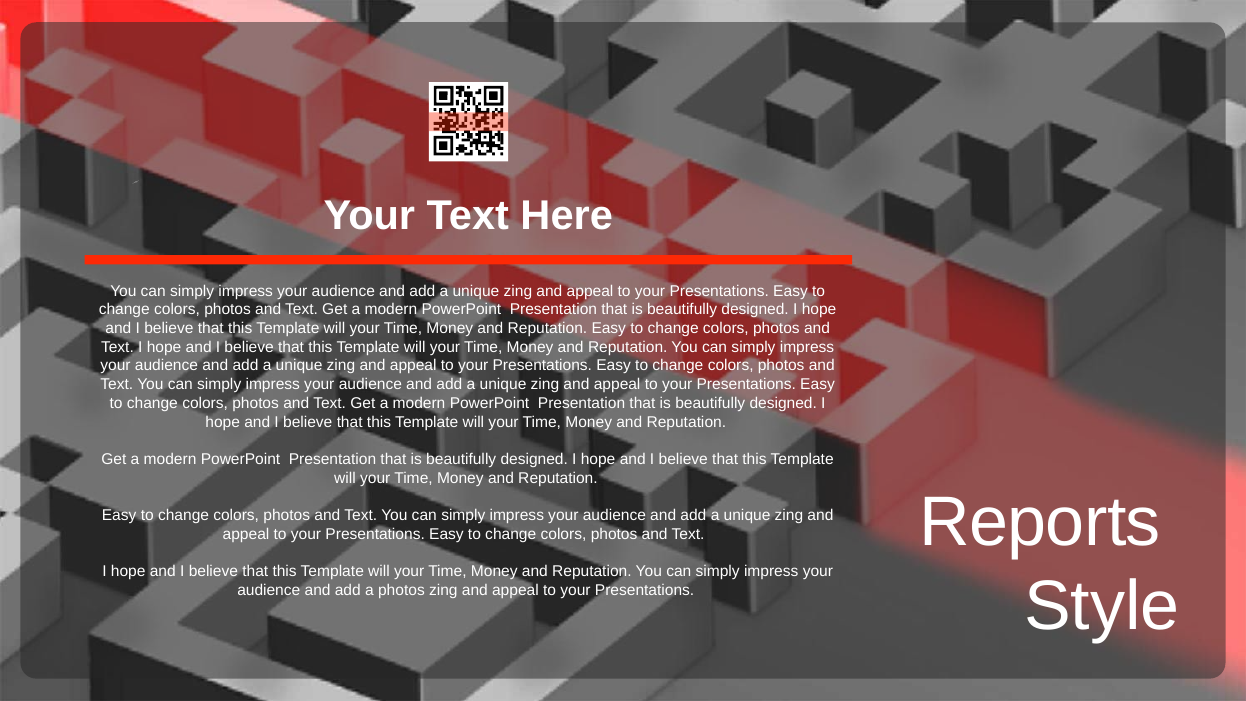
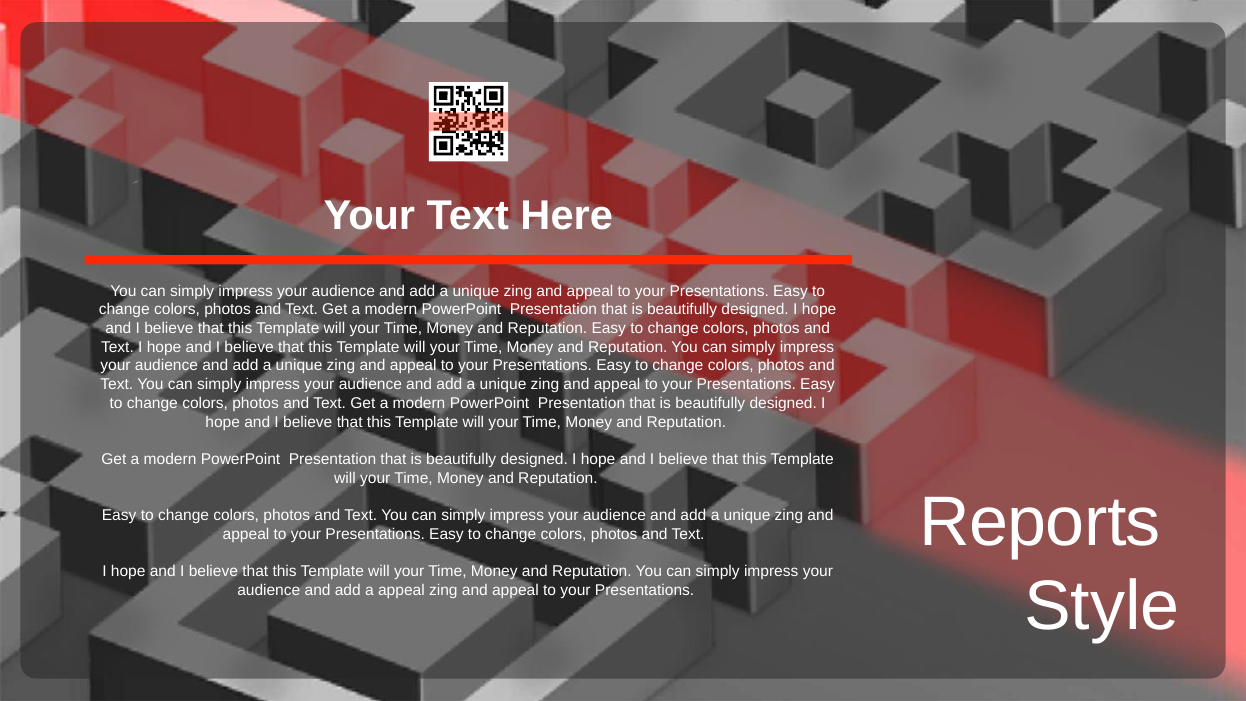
a photos: photos -> appeal
